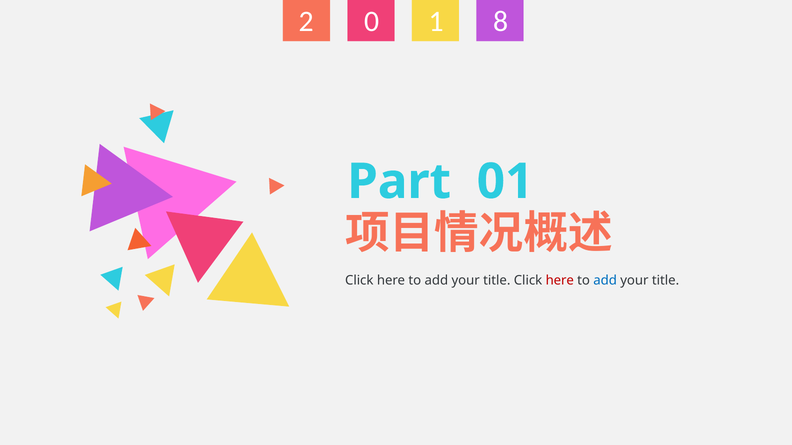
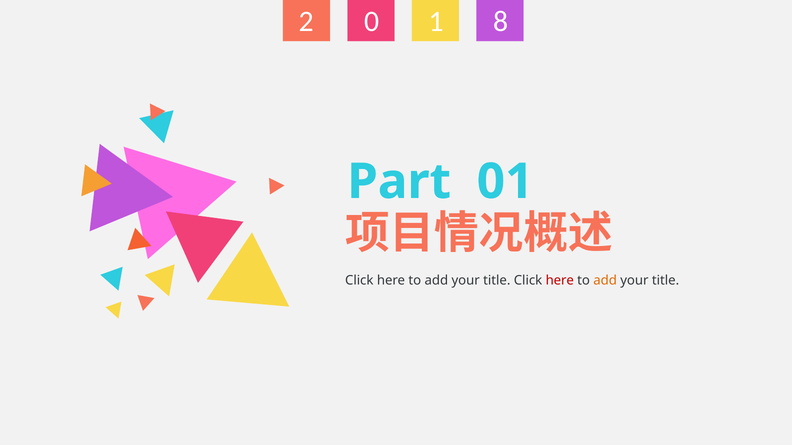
add at (605, 281) colour: blue -> orange
